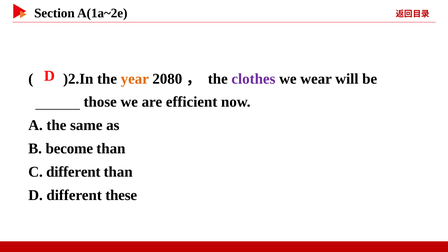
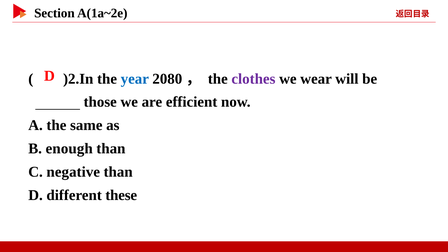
year colour: orange -> blue
become: become -> enough
C different: different -> negative
